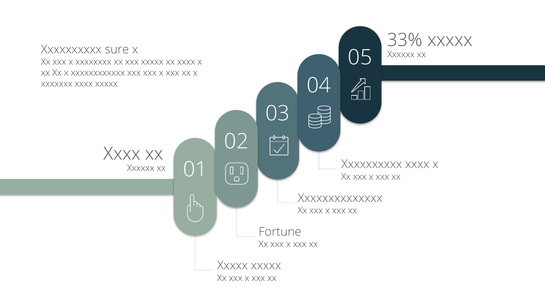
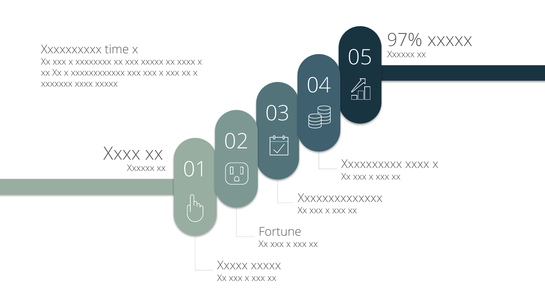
33%: 33% -> 97%
sure: sure -> time
